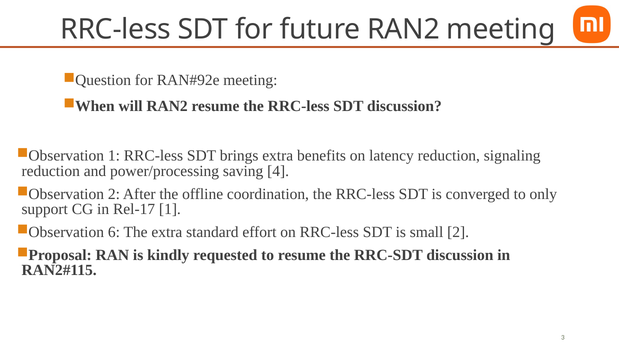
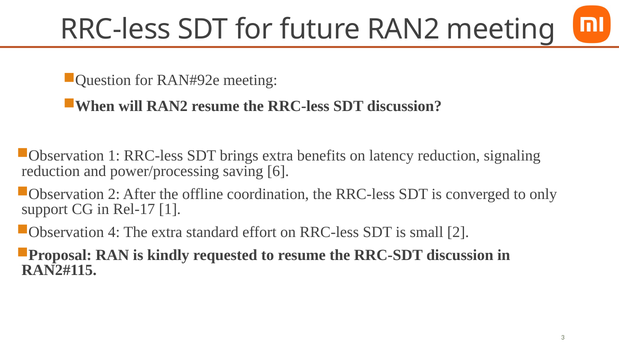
4: 4 -> 6
6: 6 -> 4
